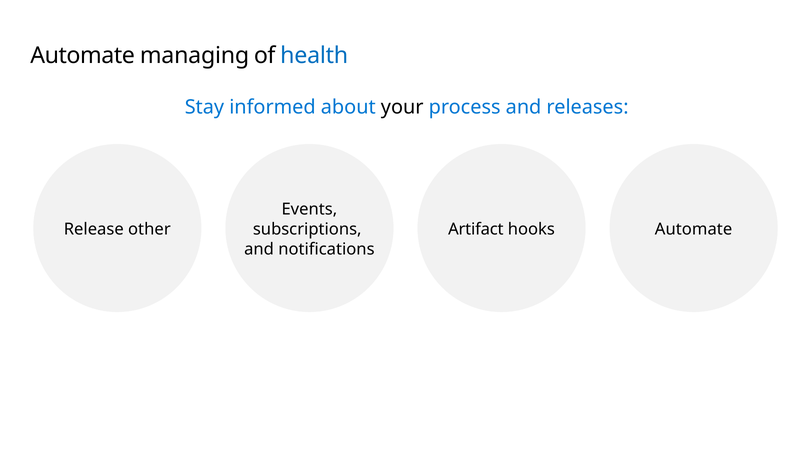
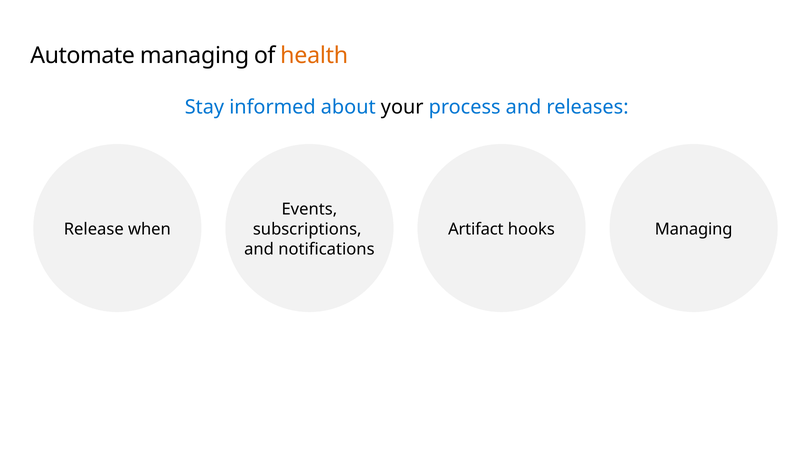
health colour: blue -> orange
other: other -> when
hooks Automate: Automate -> Managing
